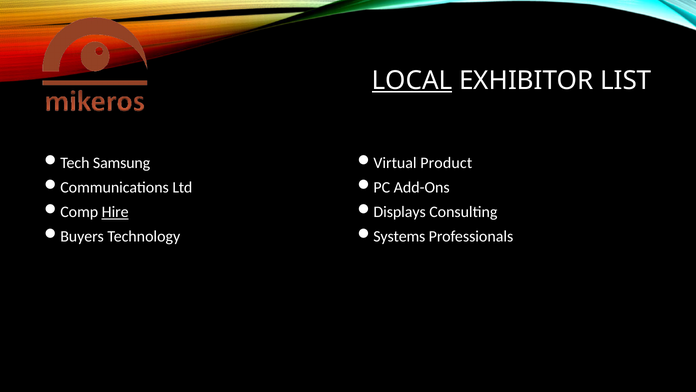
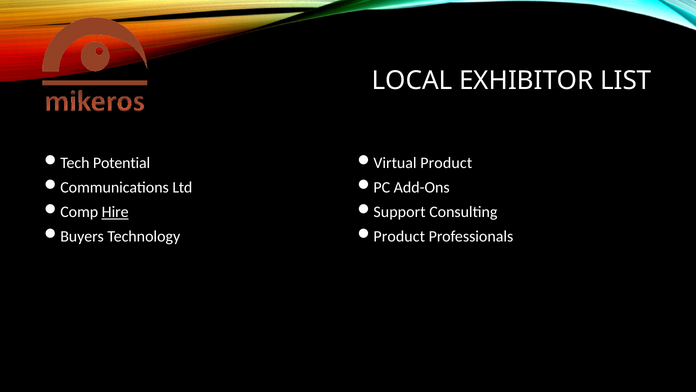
LOCAL underline: present -> none
Samsung: Samsung -> Potential
Displays: Displays -> Support
Systems at (399, 236): Systems -> Product
